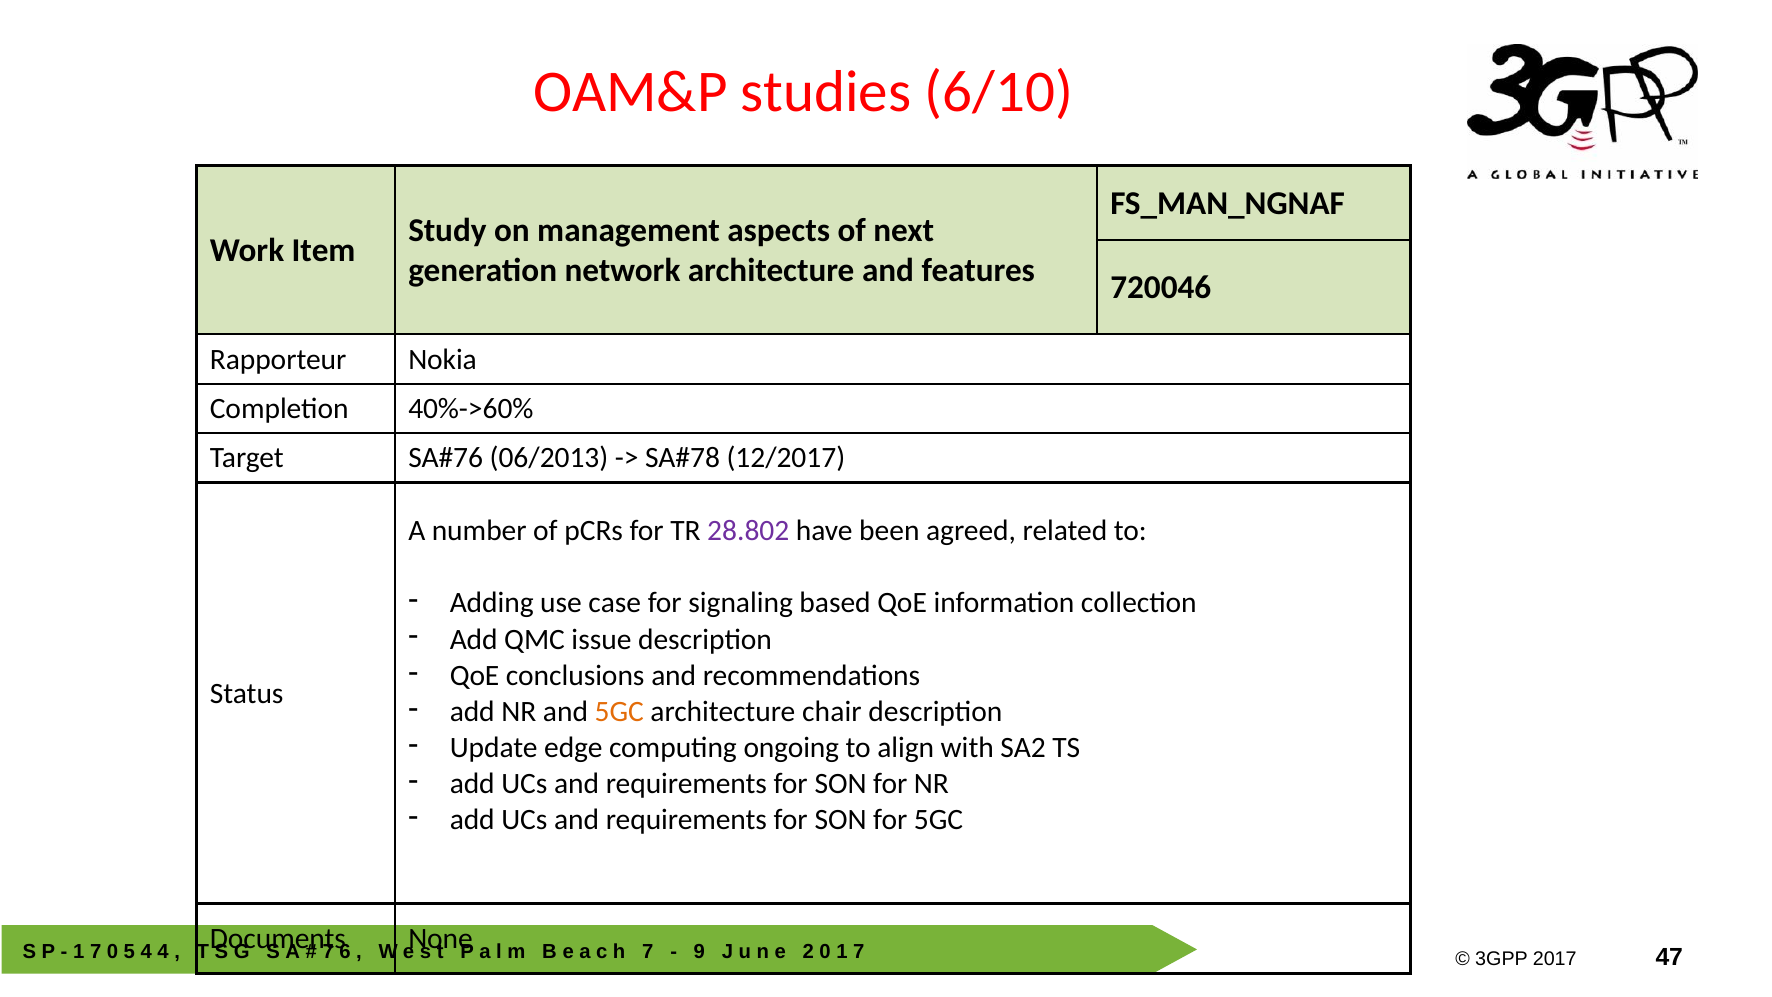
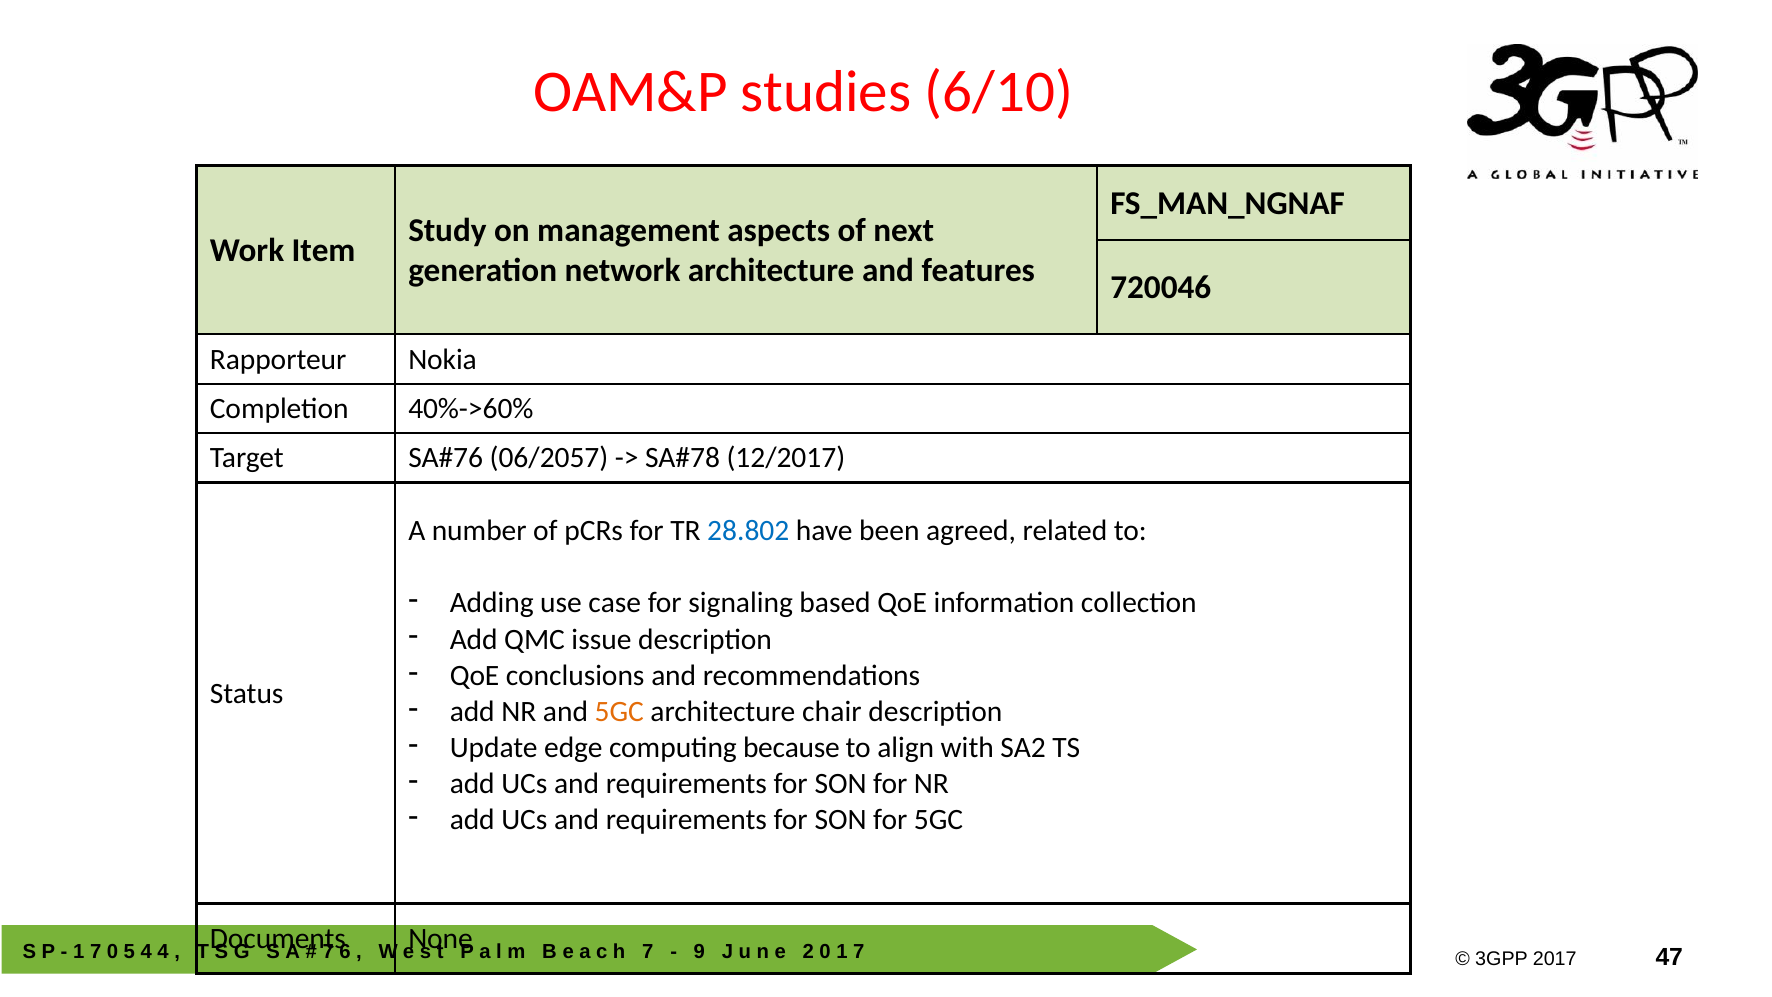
06/2013: 06/2013 -> 06/2057
28.802 colour: purple -> blue
ongoing: ongoing -> because
